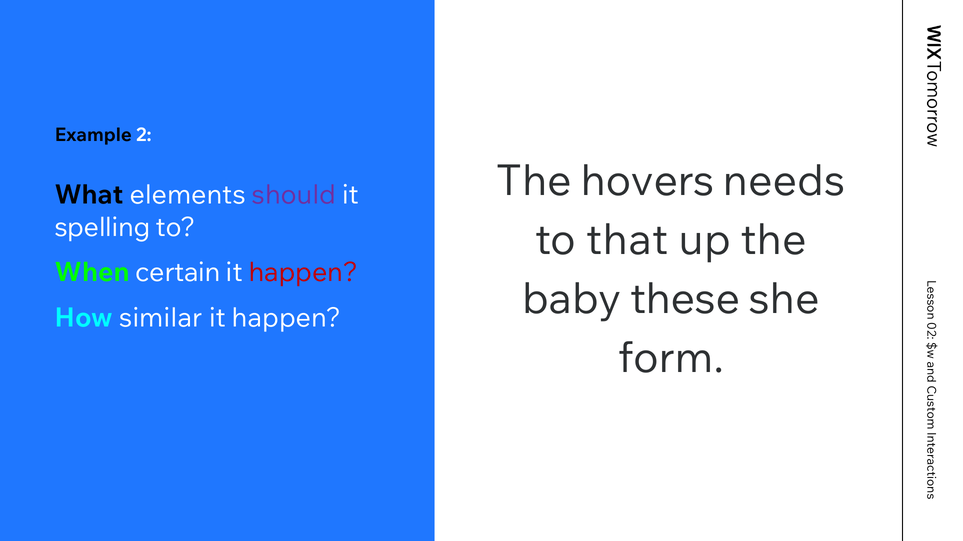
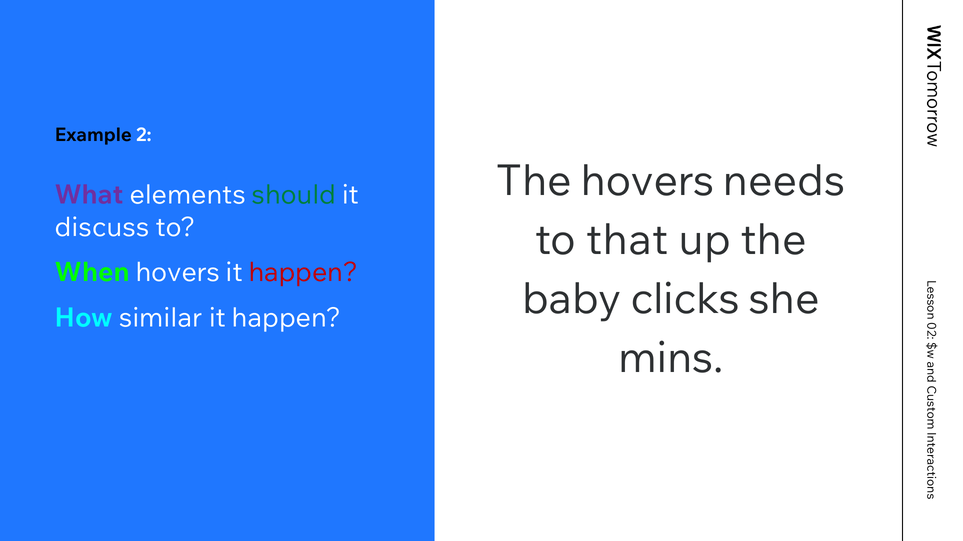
What colour: black -> purple
should colour: purple -> green
spelling: spelling -> discuss
When certain: certain -> hovers
these: these -> clicks
form: form -> mins
